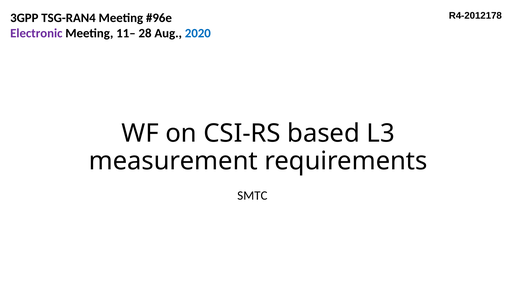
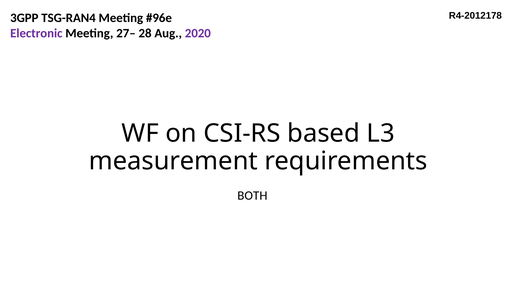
11–: 11– -> 27–
2020 colour: blue -> purple
SMTC: SMTC -> BOTH
